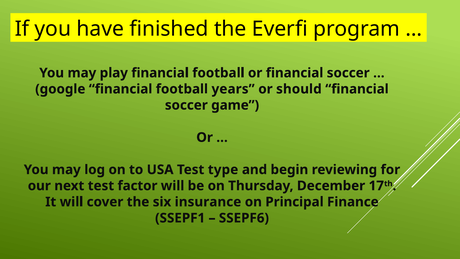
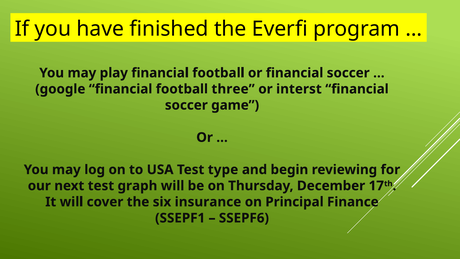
years: years -> three
should: should -> interst
factor: factor -> graph
